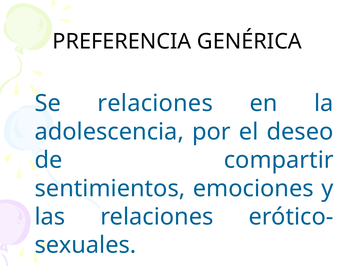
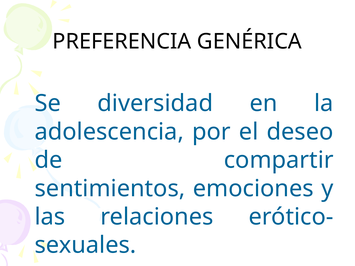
Se relaciones: relaciones -> diversidad
